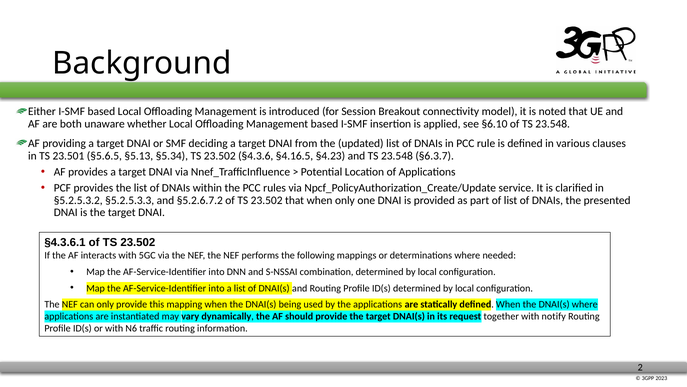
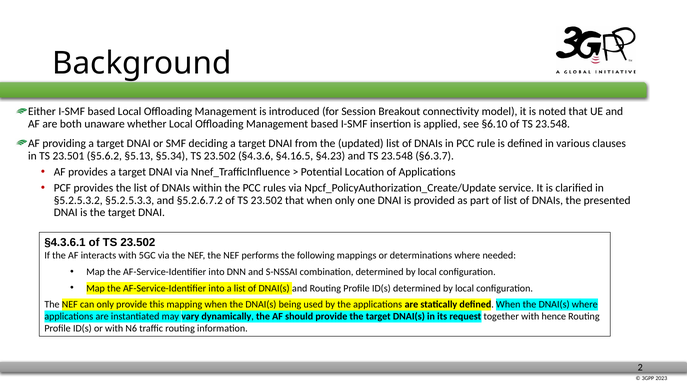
§5.6.5: §5.6.5 -> §5.6.2
notify: notify -> hence
